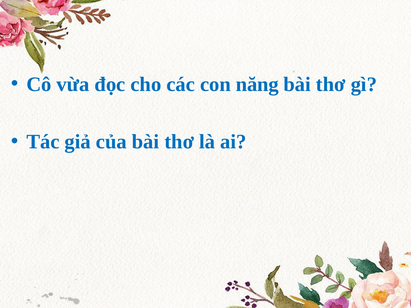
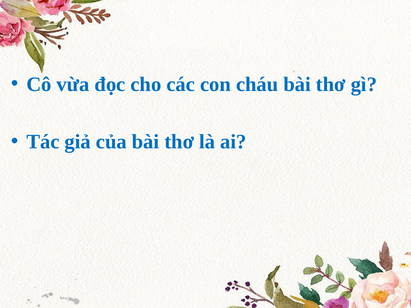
năng: năng -> cháu
